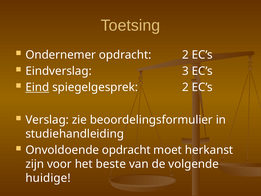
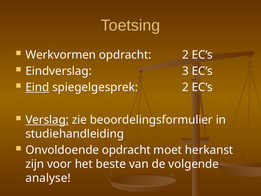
Ondernemer: Ondernemer -> Werkvormen
Verslag underline: none -> present
huidige: huidige -> analyse
